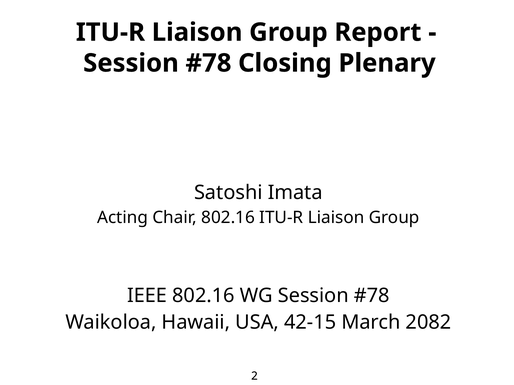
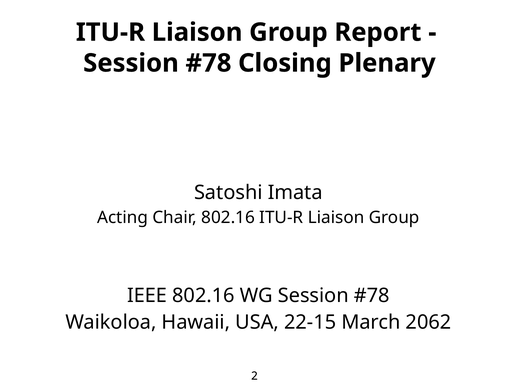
42-15: 42-15 -> 22-15
2082: 2082 -> 2062
